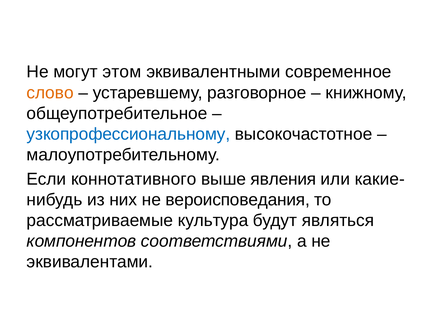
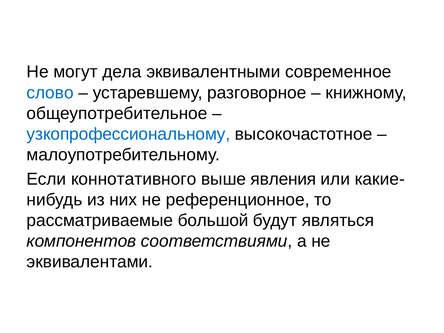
этом: этом -> дела
слово colour: orange -> blue
вероисповедания: вероисповедания -> референционное
культура: культура -> большой
